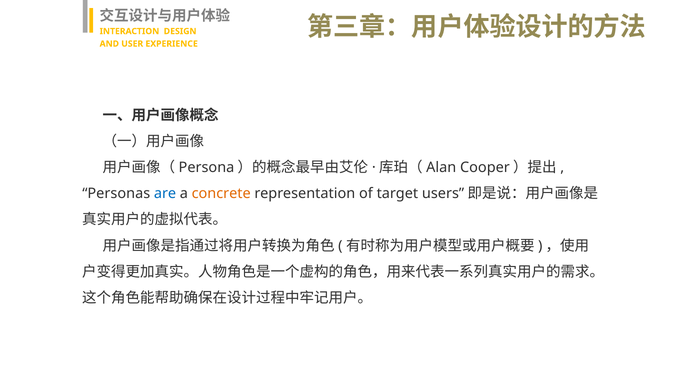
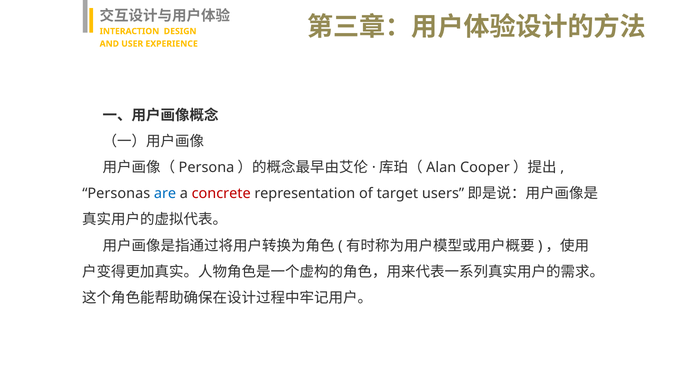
concrete colour: orange -> red
